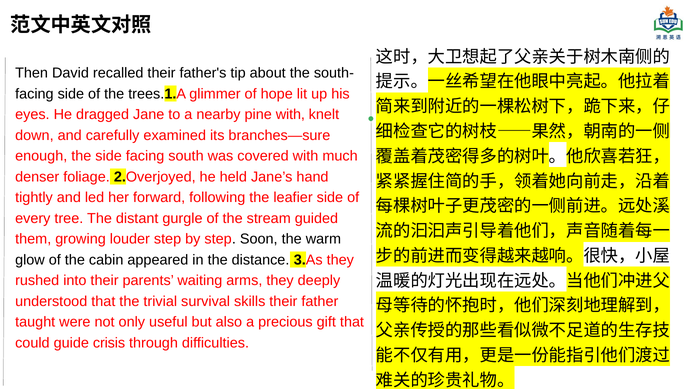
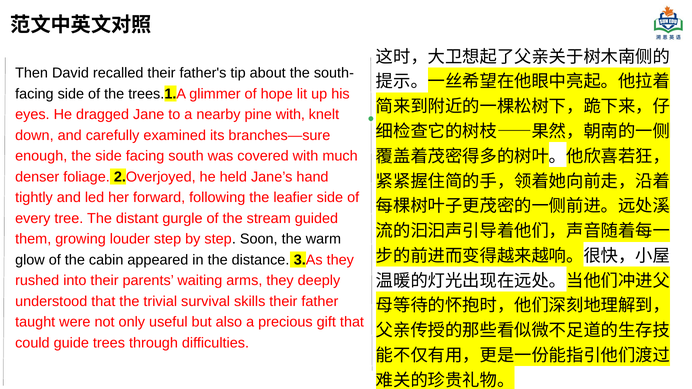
crisis: crisis -> trees
